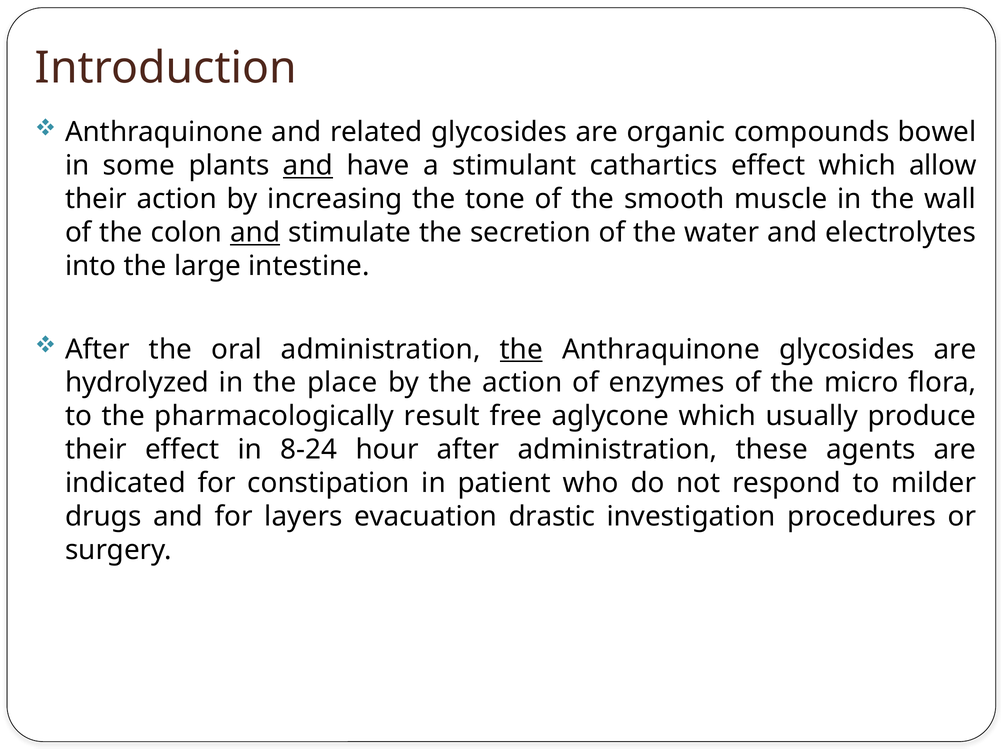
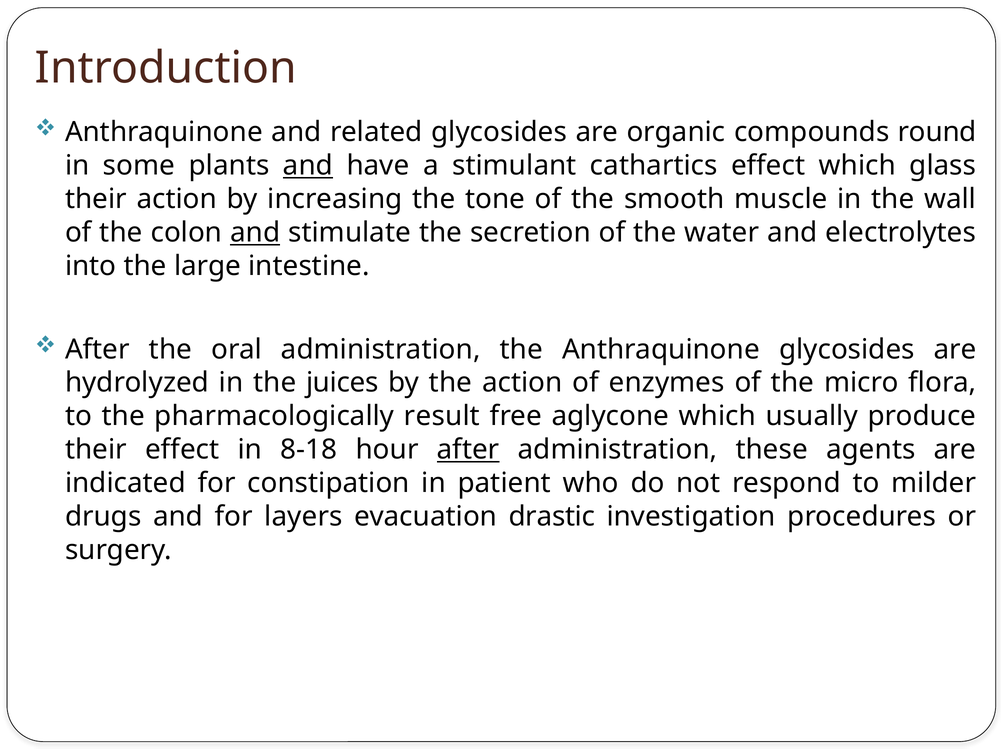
bowel: bowel -> round
allow: allow -> glass
the at (521, 349) underline: present -> none
place: place -> juices
8-24: 8-24 -> 8-18
after at (468, 450) underline: none -> present
